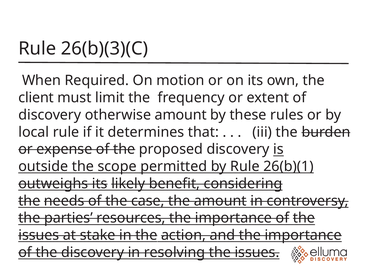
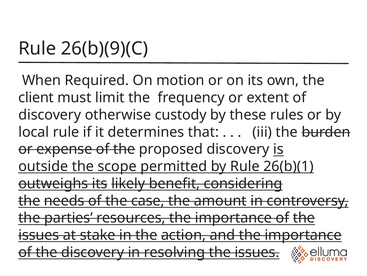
26(b)(3)(C: 26(b)(3)(C -> 26(b)(9)(C
otherwise amount: amount -> custody
